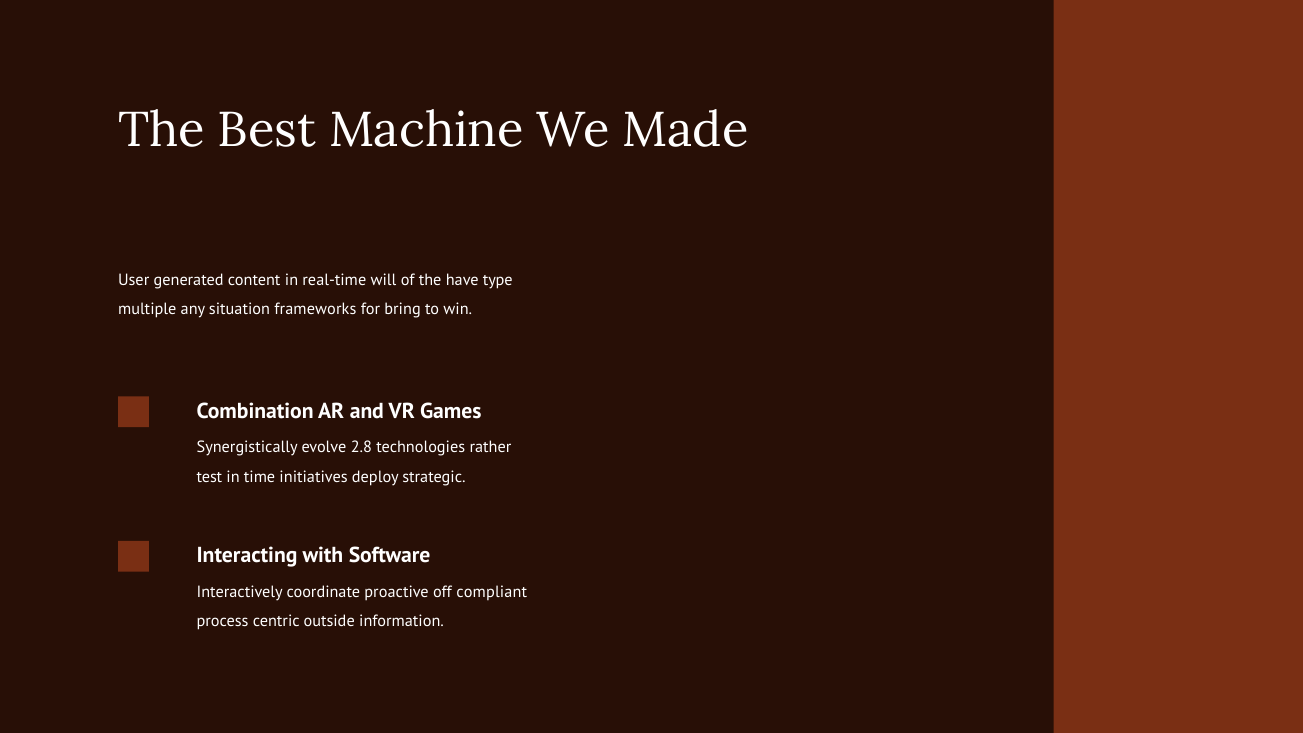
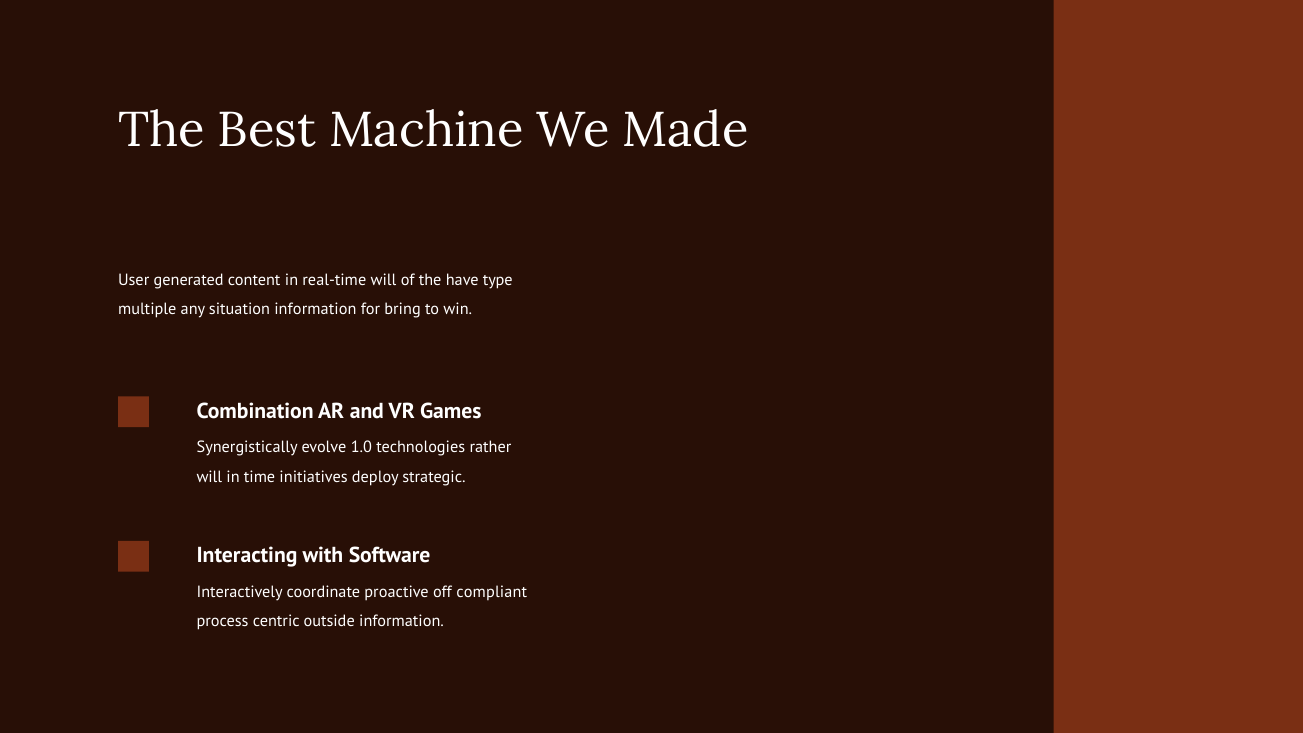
situation frameworks: frameworks -> information
2.8: 2.8 -> 1.0
test at (209, 477): test -> will
